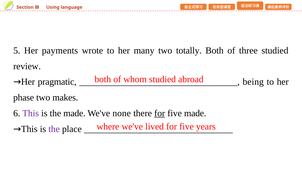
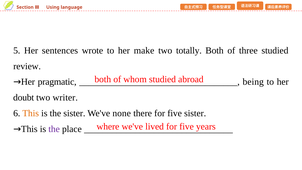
payments: payments -> sentences
many: many -> make
phase: phase -> doubt
makes: makes -> writer
This colour: purple -> orange
the made: made -> sister
for at (160, 113) underline: present -> none
five made: made -> sister
